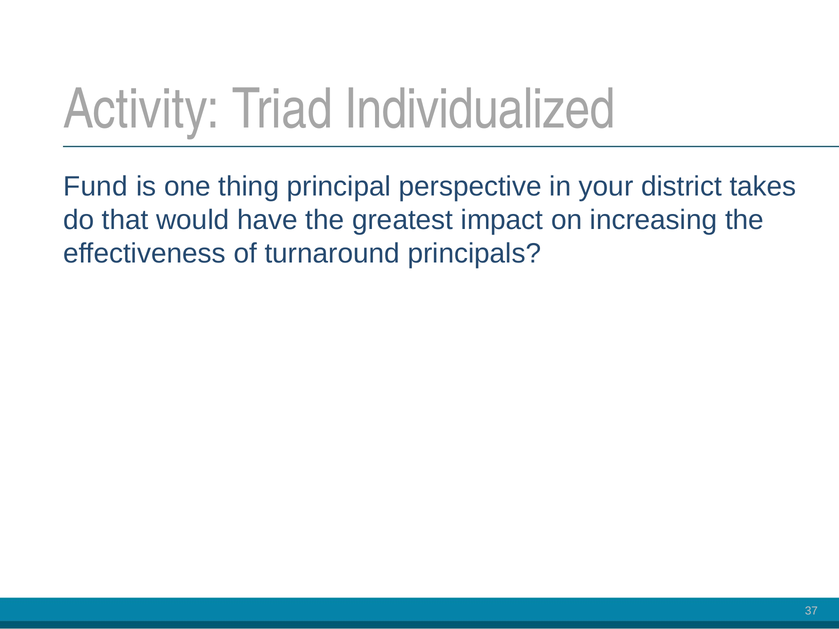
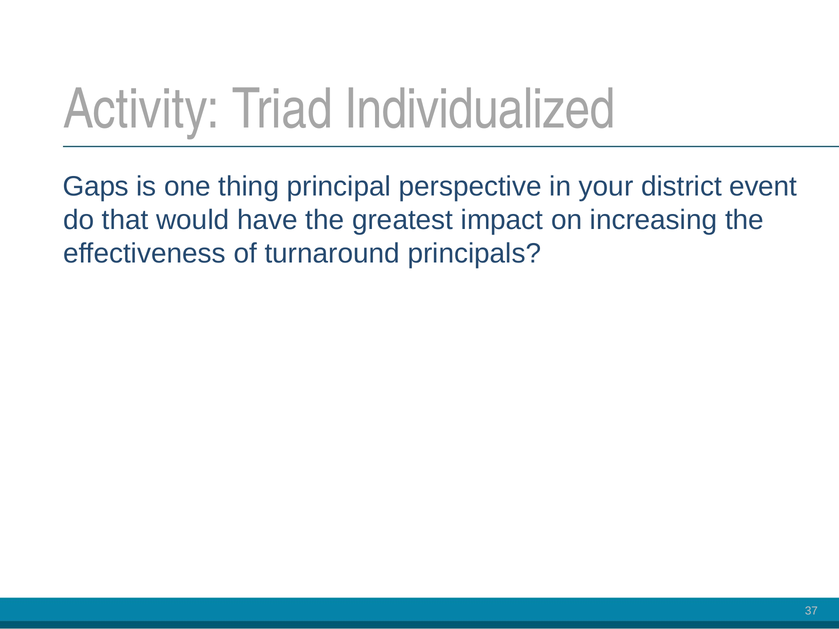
Fund: Fund -> Gaps
takes: takes -> event
